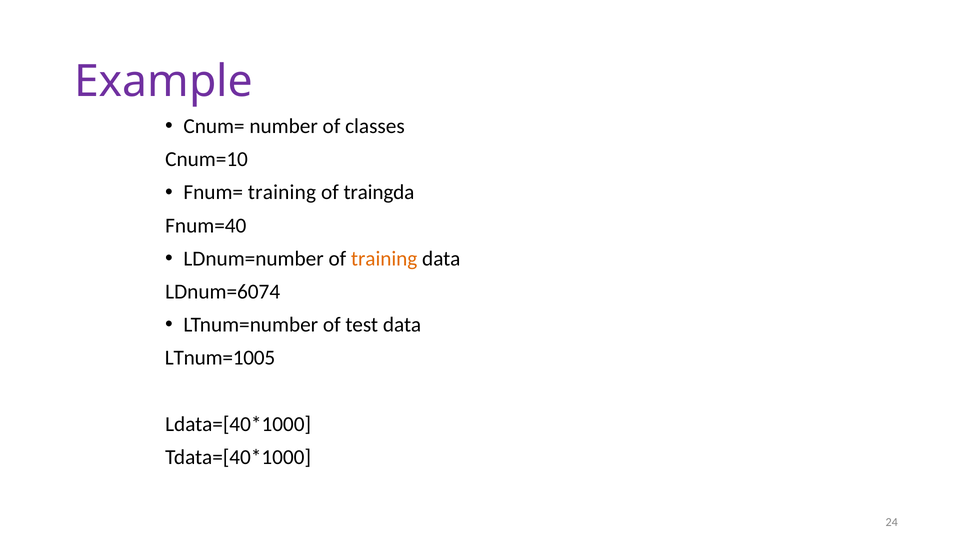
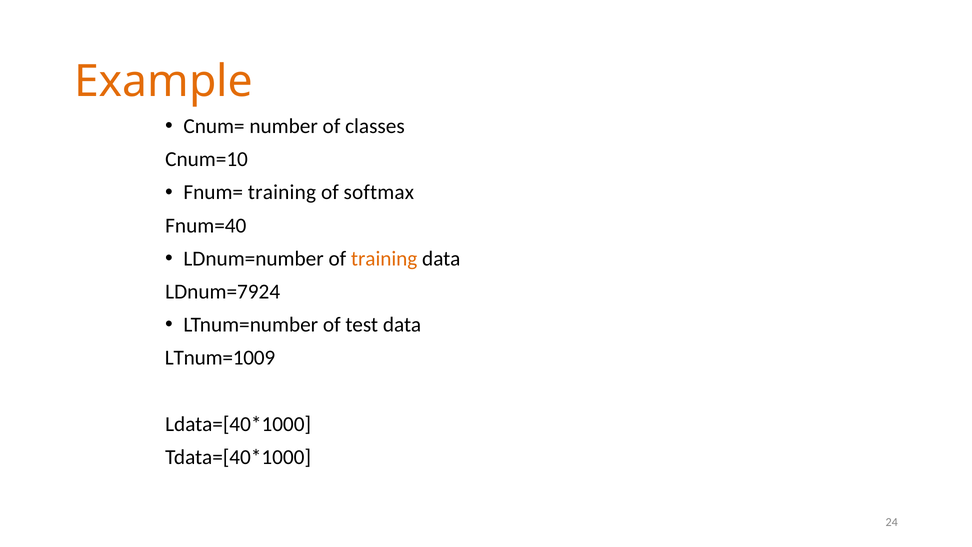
Example colour: purple -> orange
traingda: traingda -> softmax
LDnum=6074: LDnum=6074 -> LDnum=7924
LTnum=1005: LTnum=1005 -> LTnum=1009
